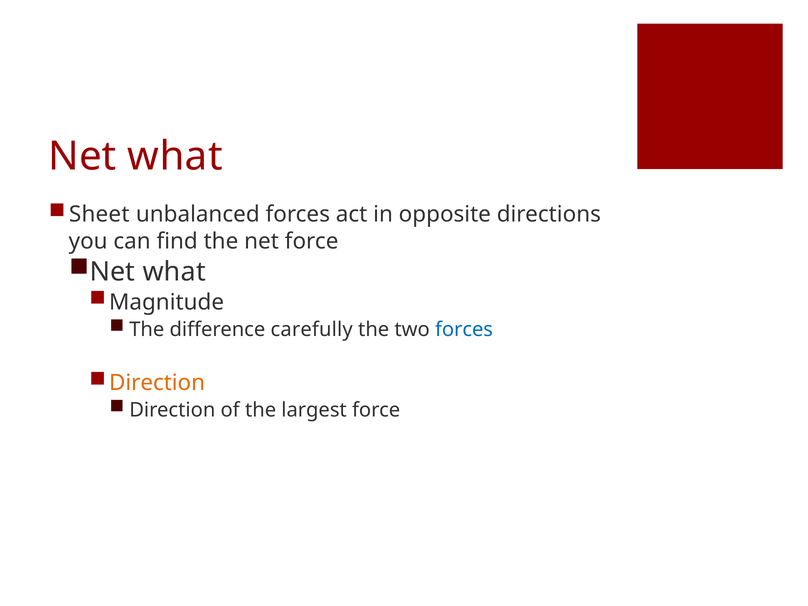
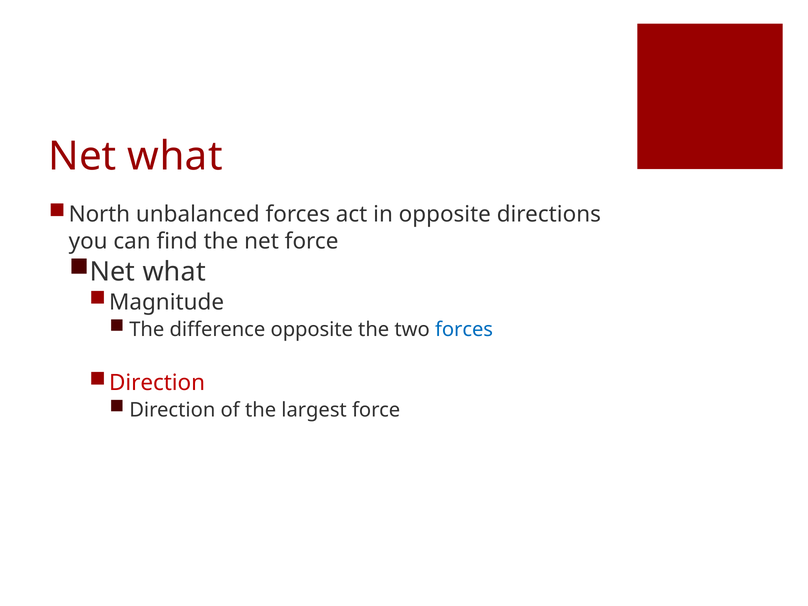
Sheet: Sheet -> North
difference carefully: carefully -> opposite
Direction at (157, 383) colour: orange -> red
